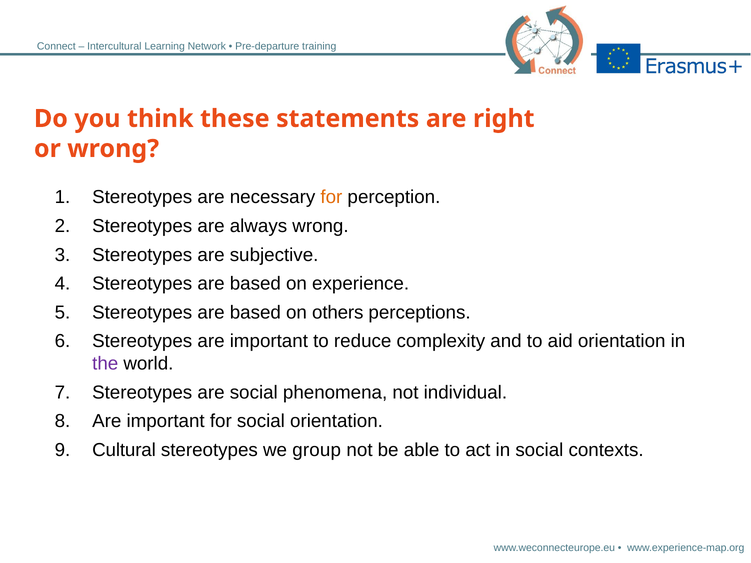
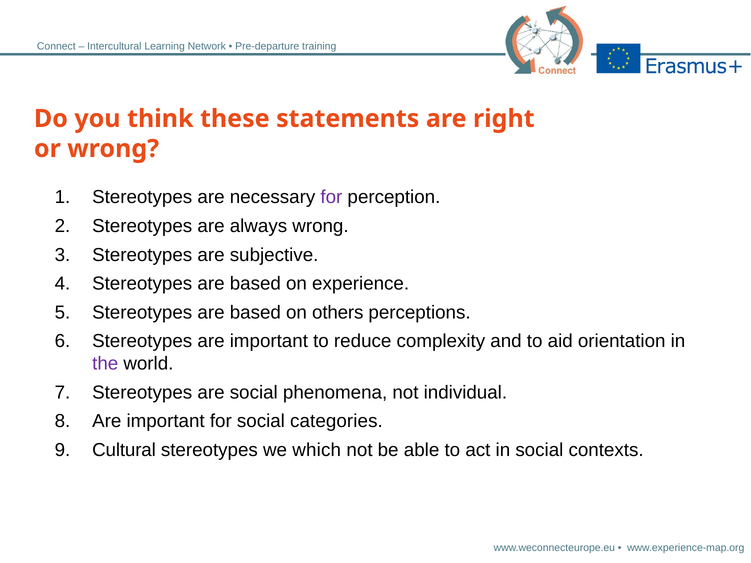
for at (331, 197) colour: orange -> purple
social orientation: orientation -> categories
group: group -> which
